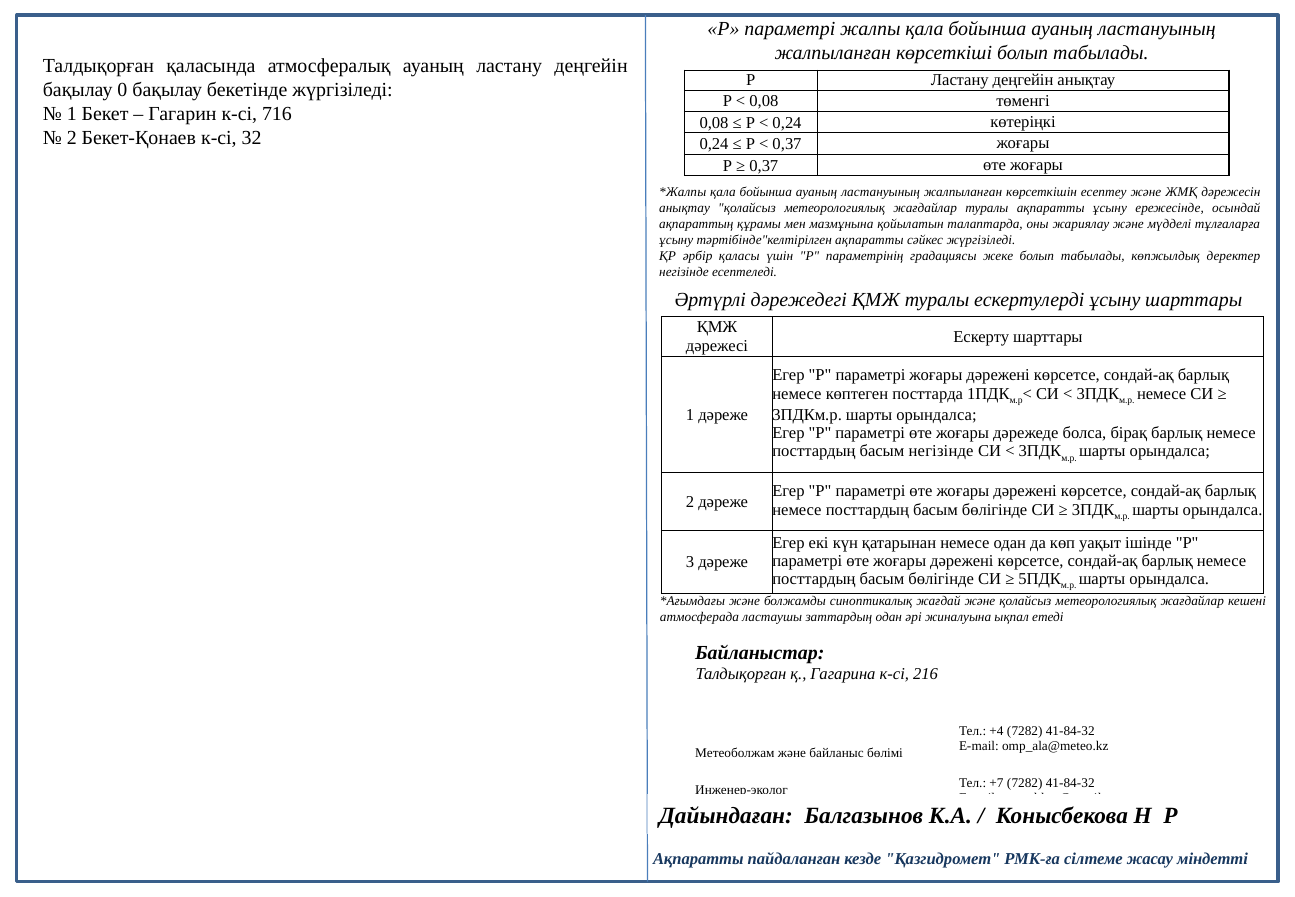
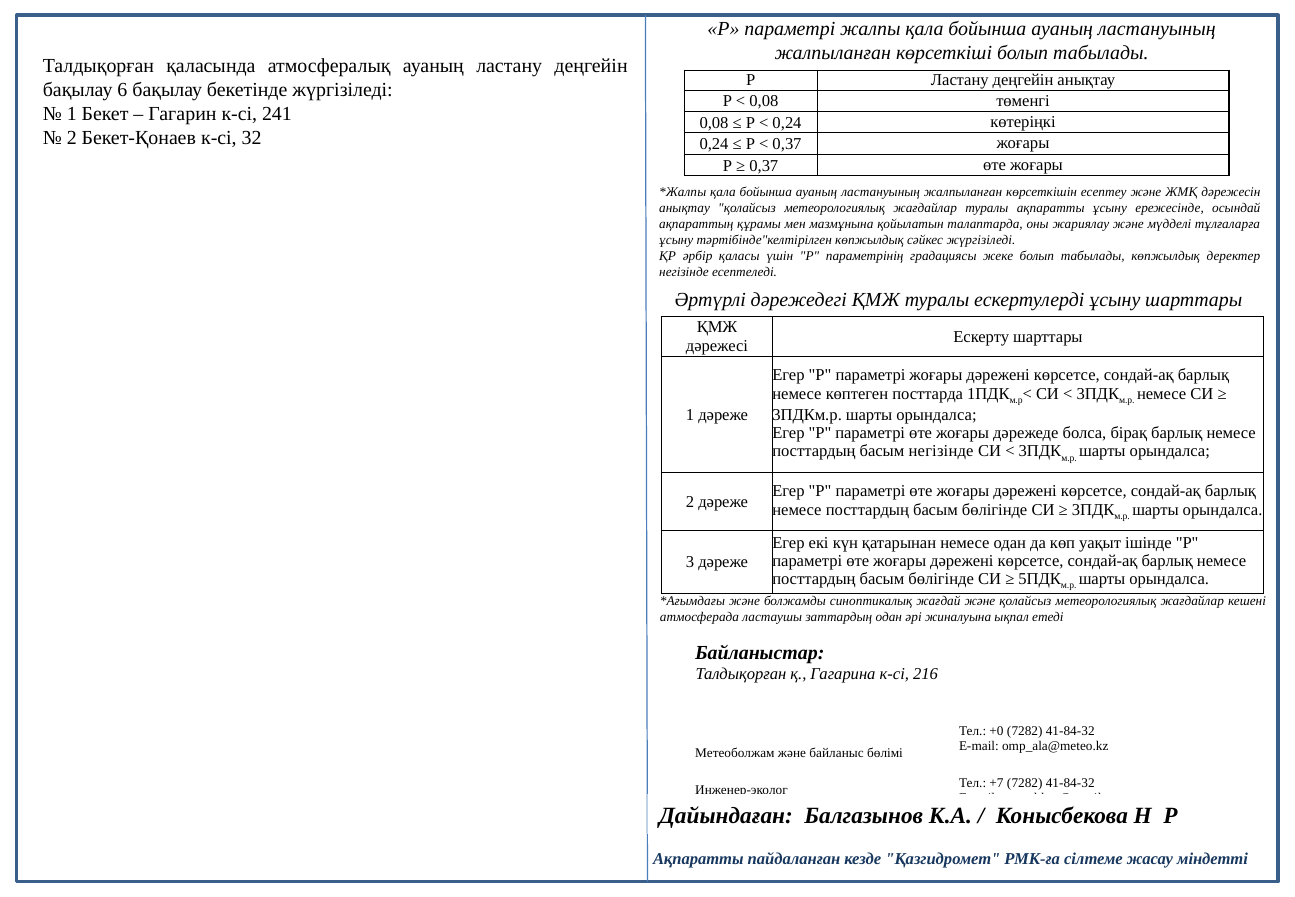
0: 0 -> 6
716: 716 -> 241
тәртібінде"келтірілген ақпаратты: ақпаратты -> көпжылдық
+4: +4 -> +0
